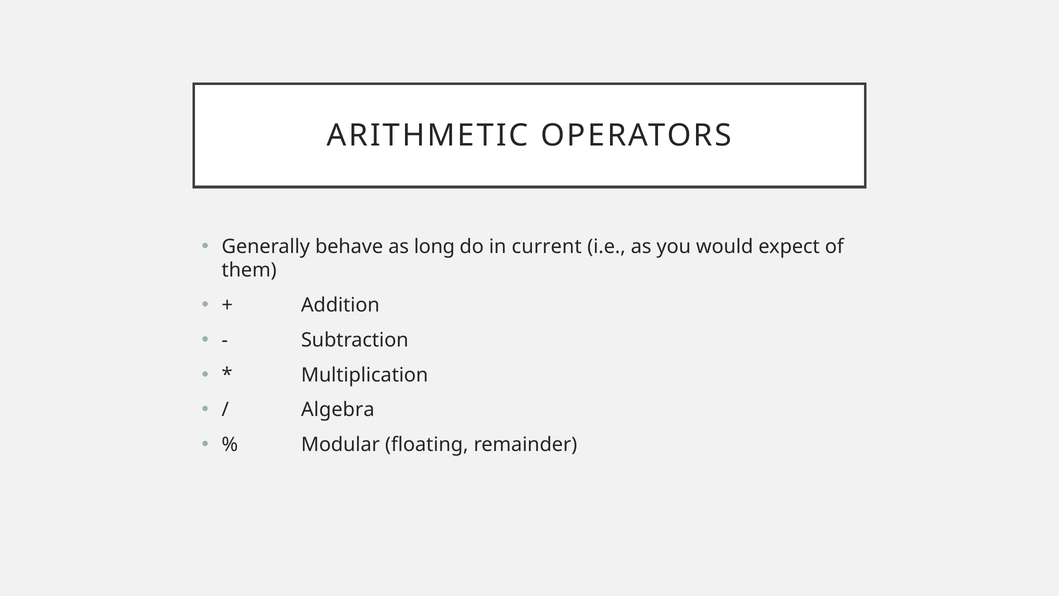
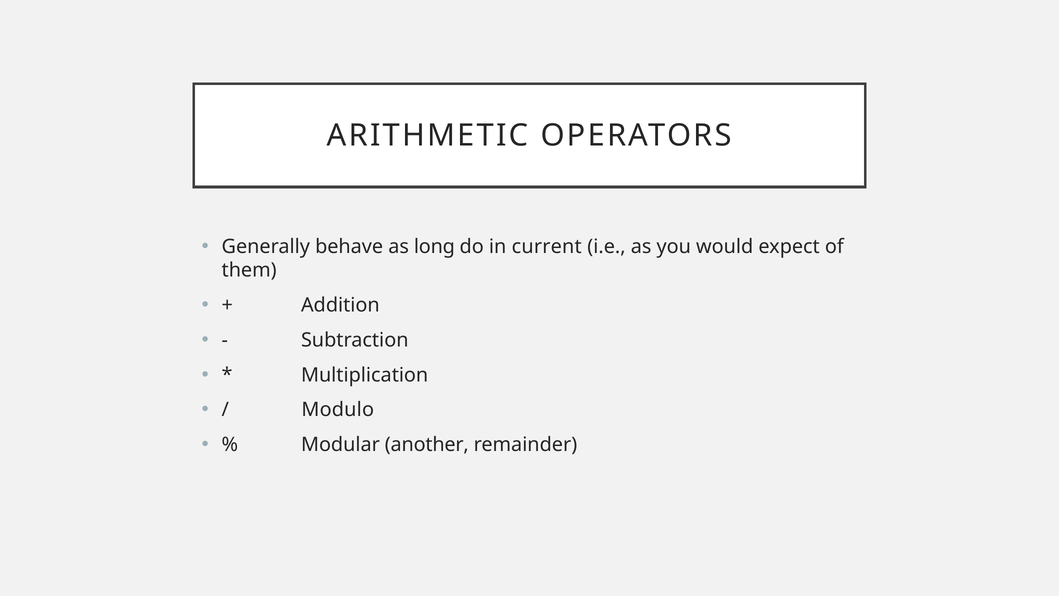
Algebra: Algebra -> Modulo
floating: floating -> another
